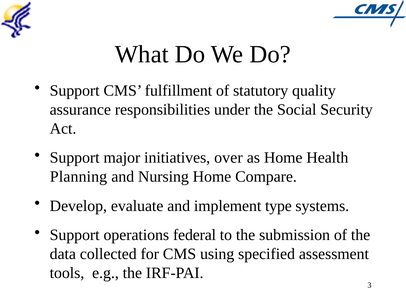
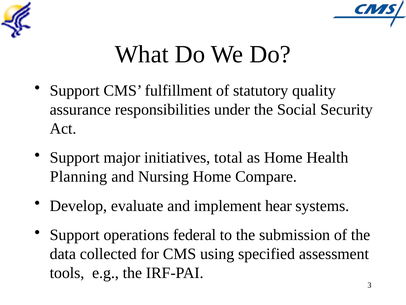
over: over -> total
type: type -> hear
